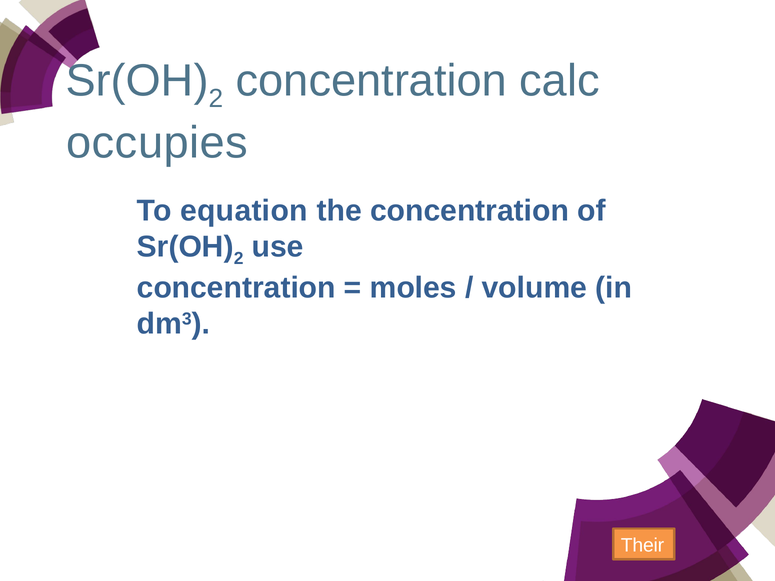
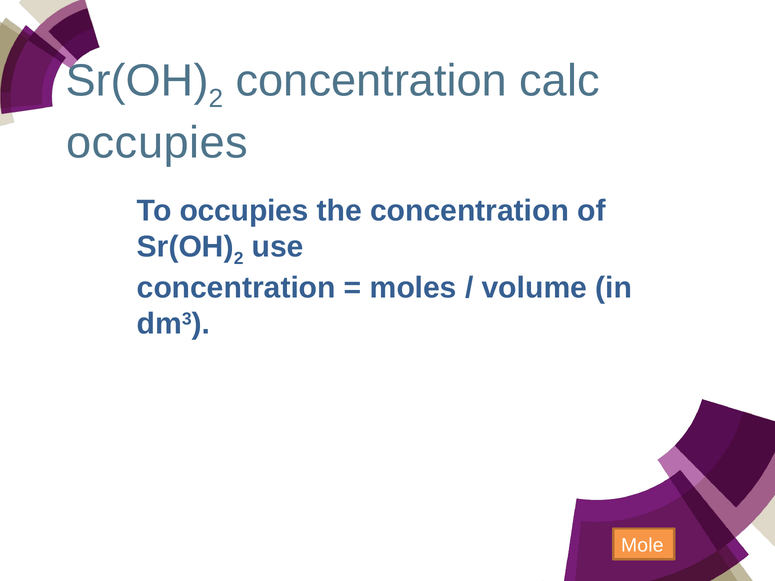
To equation: equation -> occupies
Their: Their -> Mole
